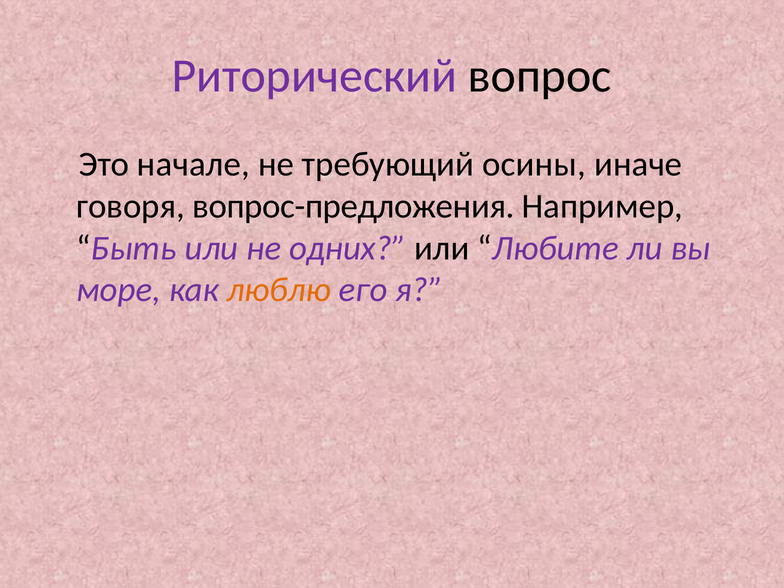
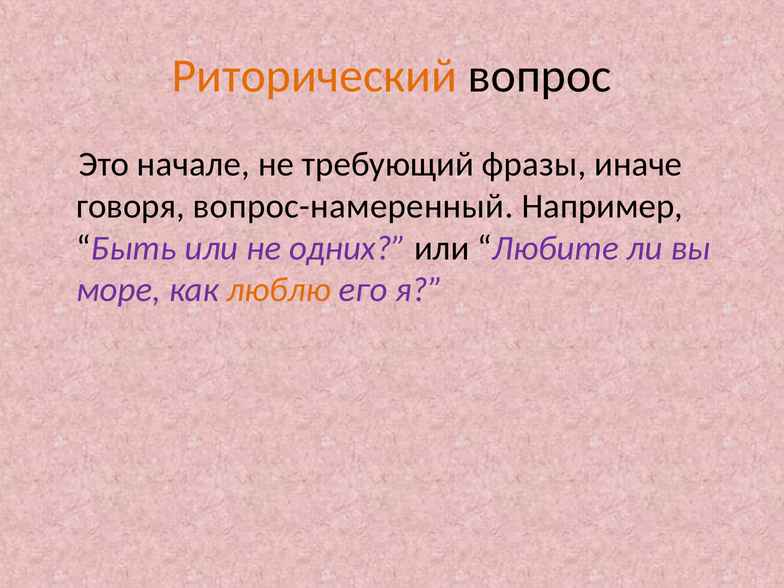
Риторический colour: purple -> orange
осины: осины -> фразы
вопрос-предложения: вопрос-предложения -> вопрос-намеренный
